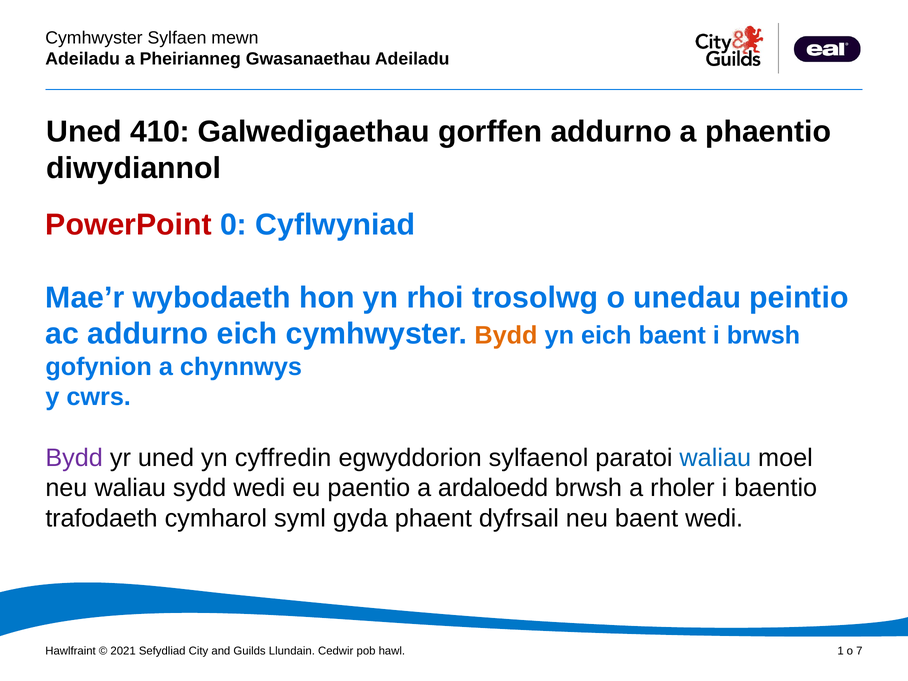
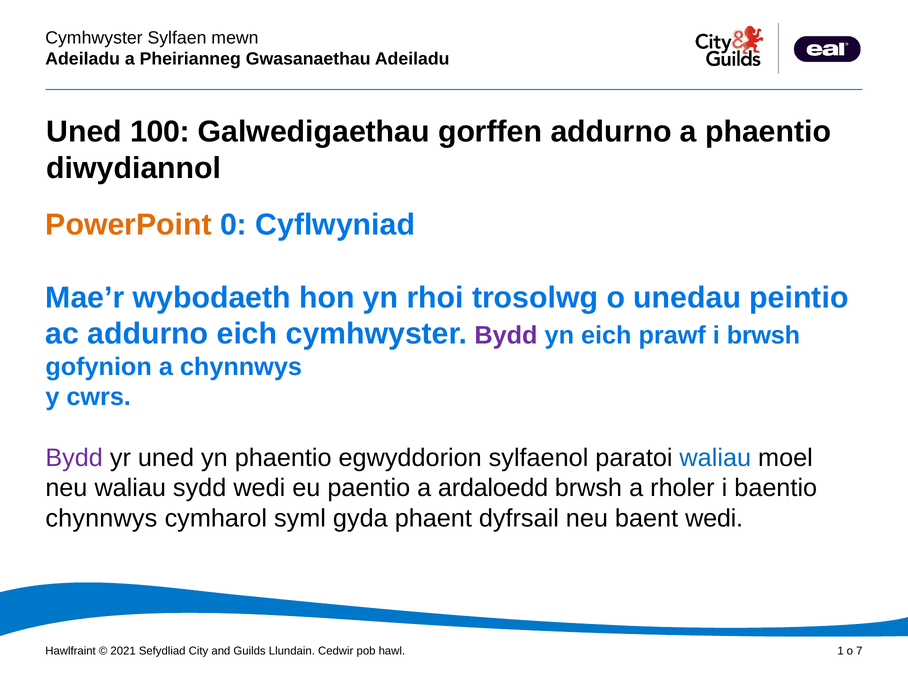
410: 410 -> 100
PowerPoint at (129, 225) colour: red -> orange
Bydd at (506, 336) colour: orange -> purple
eich baent: baent -> prawf
yn cyffredin: cyffredin -> phaentio
trafodaeth at (102, 518): trafodaeth -> chynnwys
